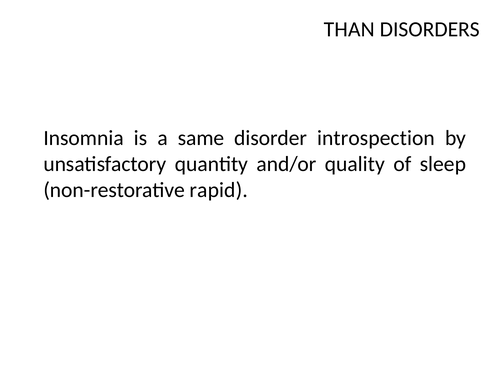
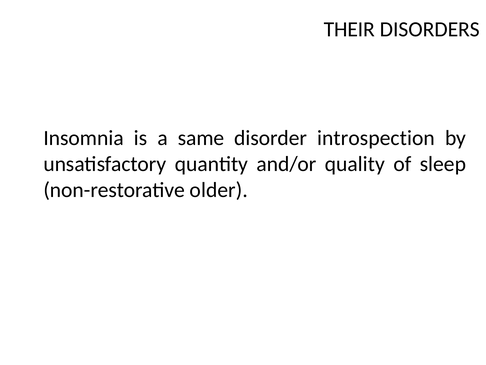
THAN: THAN -> THEIR
rapid: rapid -> older
